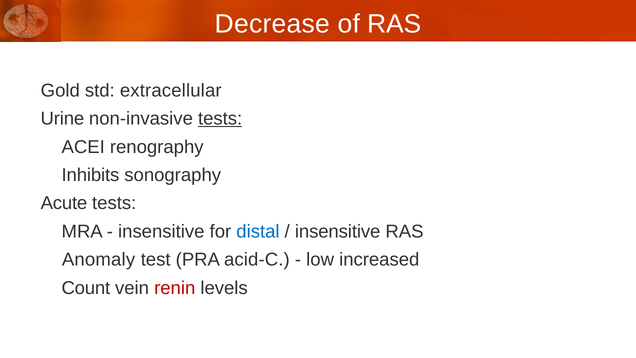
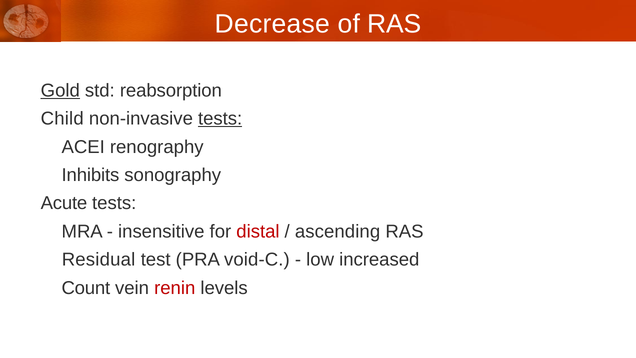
Gold underline: none -> present
extracellular: extracellular -> reabsorption
Urine: Urine -> Child
distal colour: blue -> red
insensitive at (338, 231): insensitive -> ascending
Anomaly: Anomaly -> Residual
acid-C: acid-C -> void-C
